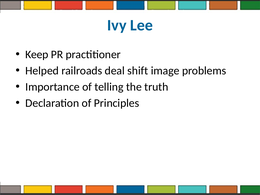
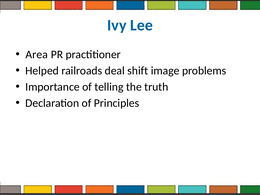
Keep: Keep -> Area
